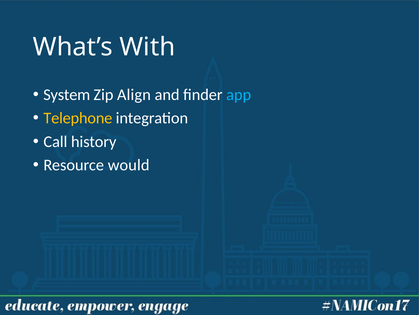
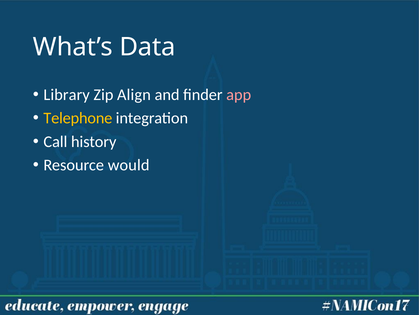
With: With -> Data
System: System -> Library
app colour: light blue -> pink
